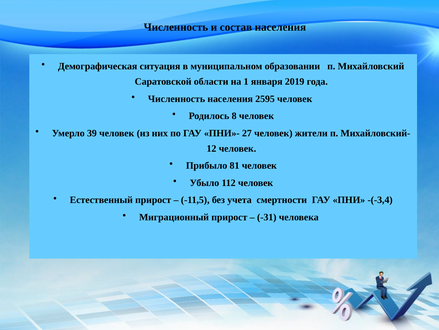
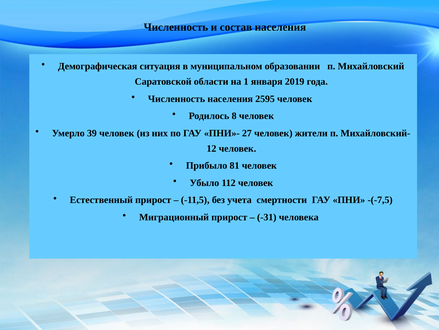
-(-3,4: -(-3,4 -> -(-7,5
